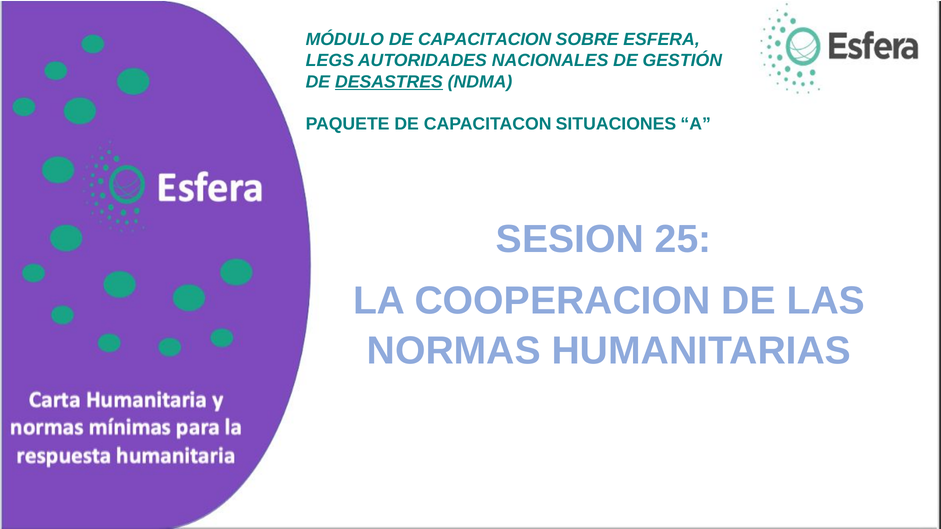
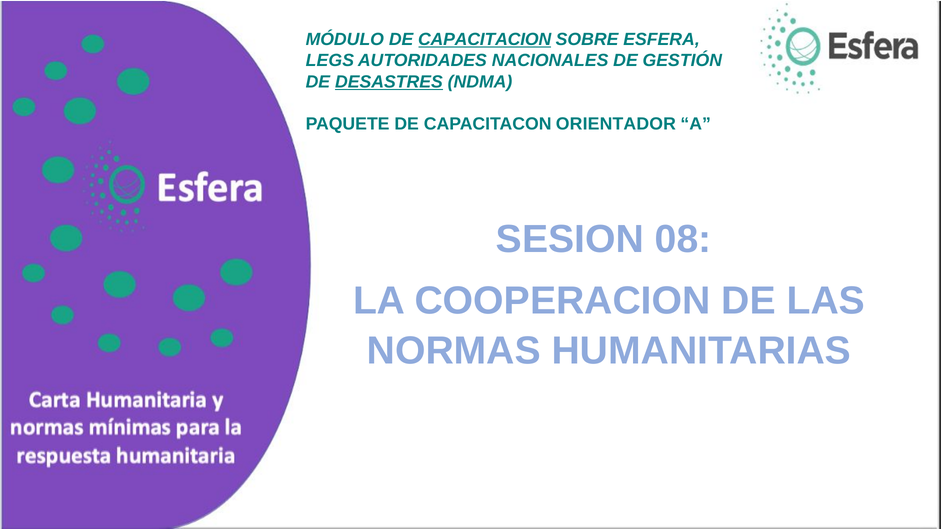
CAPACITACION underline: none -> present
SITUACIONES: SITUACIONES -> ORIENTADOR
25: 25 -> 08
